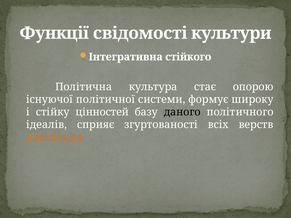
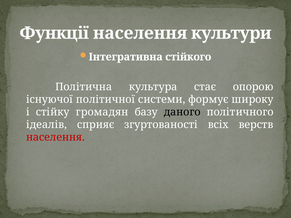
Функції свідомості: свідомості -> населення
цінностей: цінностей -> громадян
населення at (55, 137) colour: orange -> red
